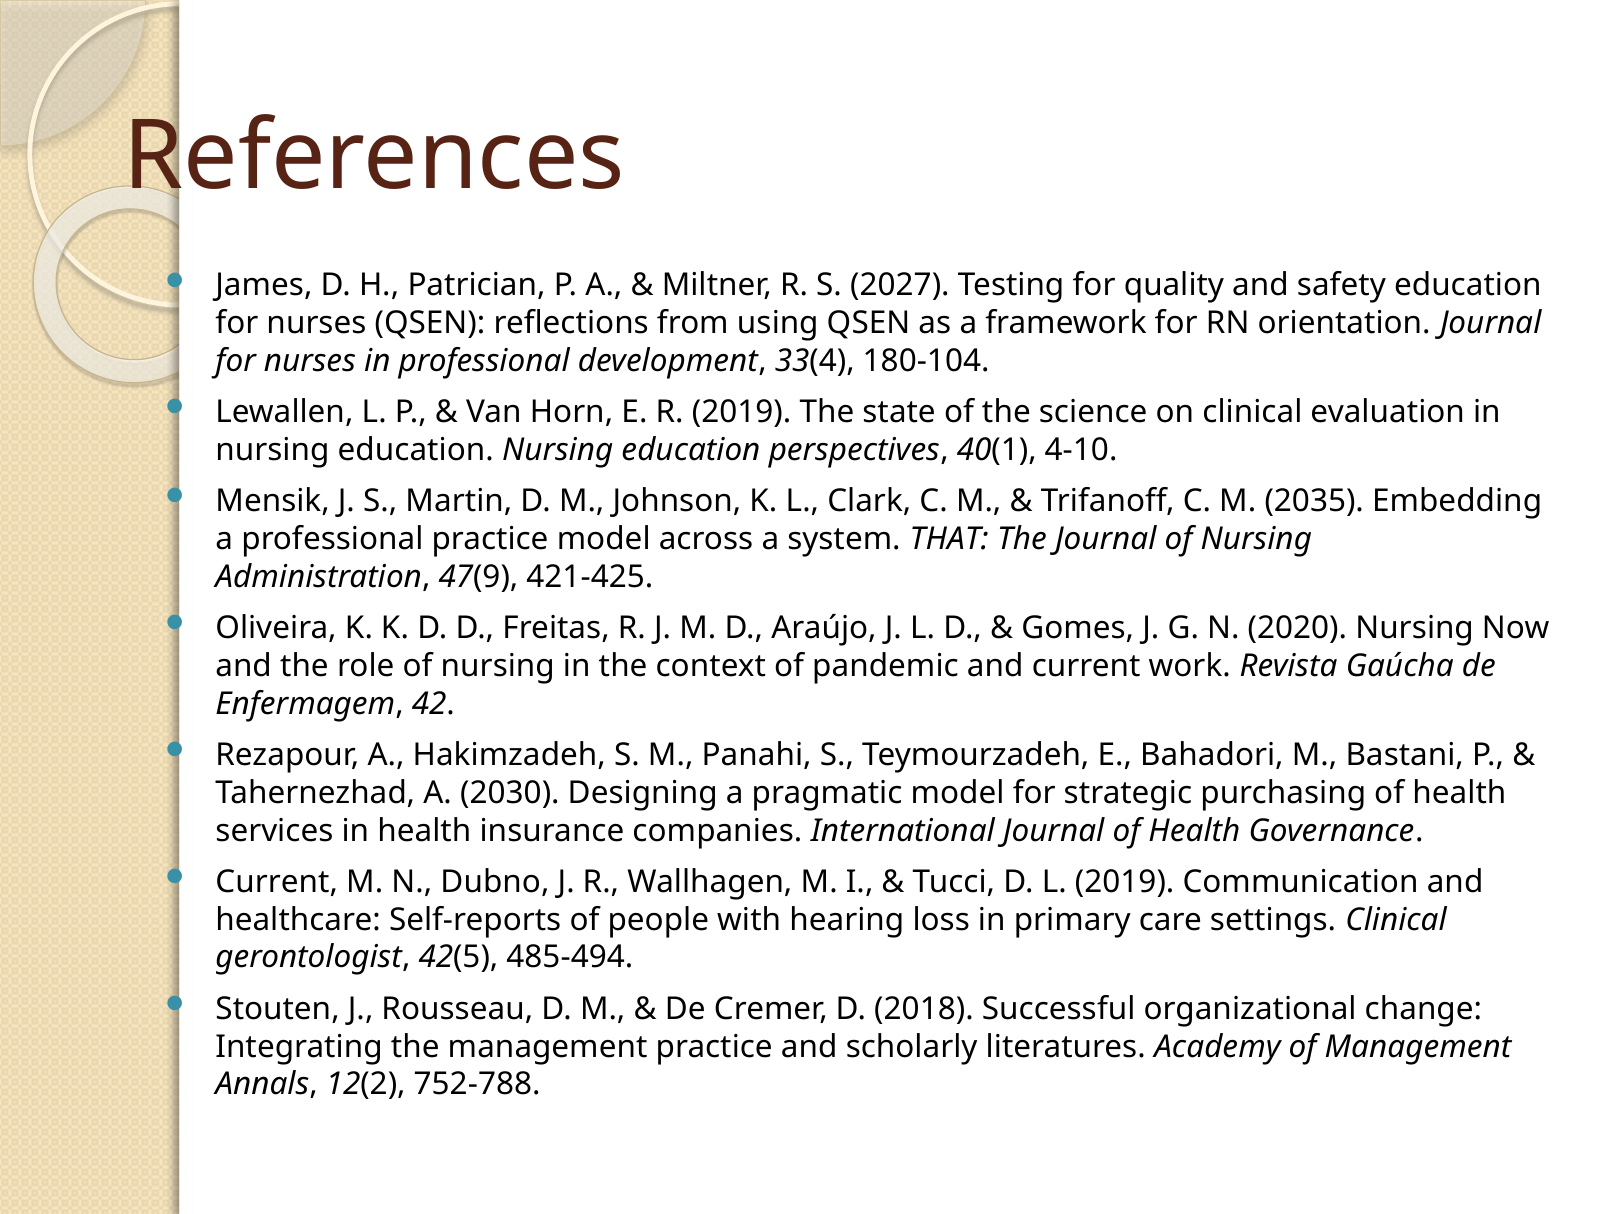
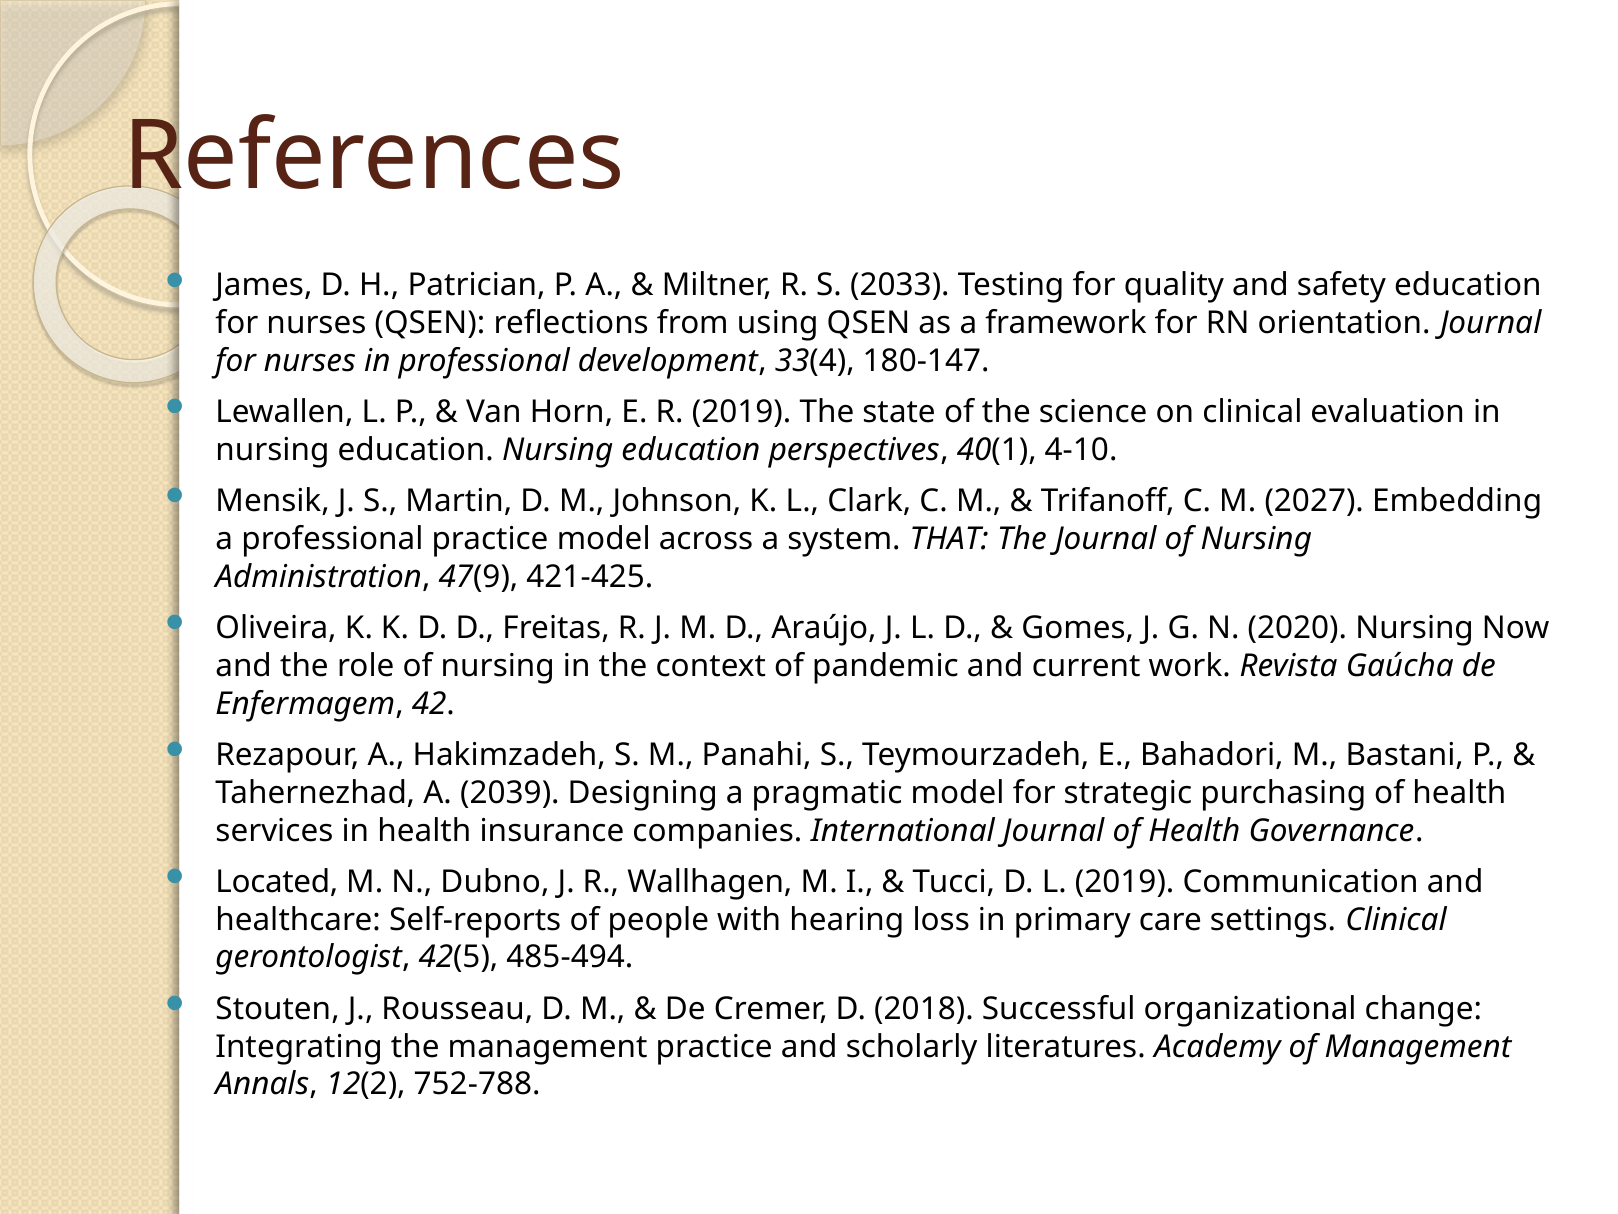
2027: 2027 -> 2033
180-104: 180-104 -> 180-147
2035: 2035 -> 2027
2030: 2030 -> 2039
Current at (277, 882): Current -> Located
